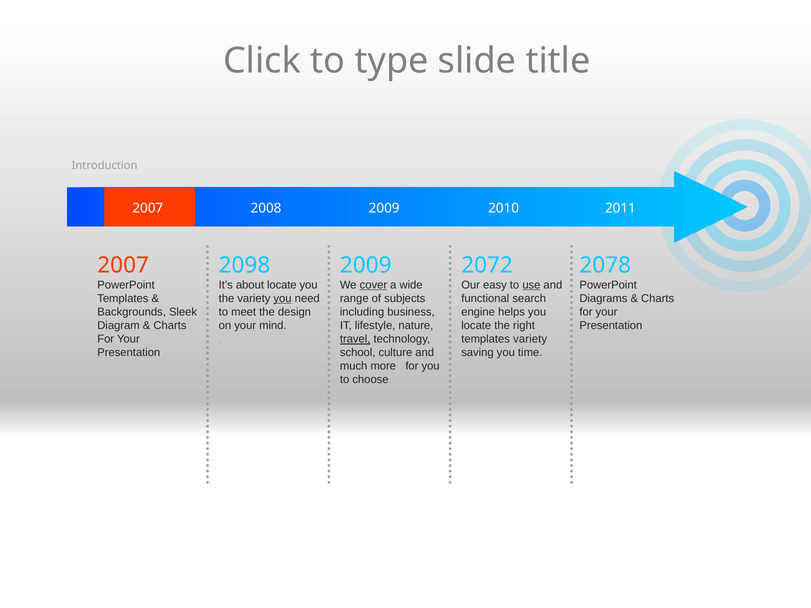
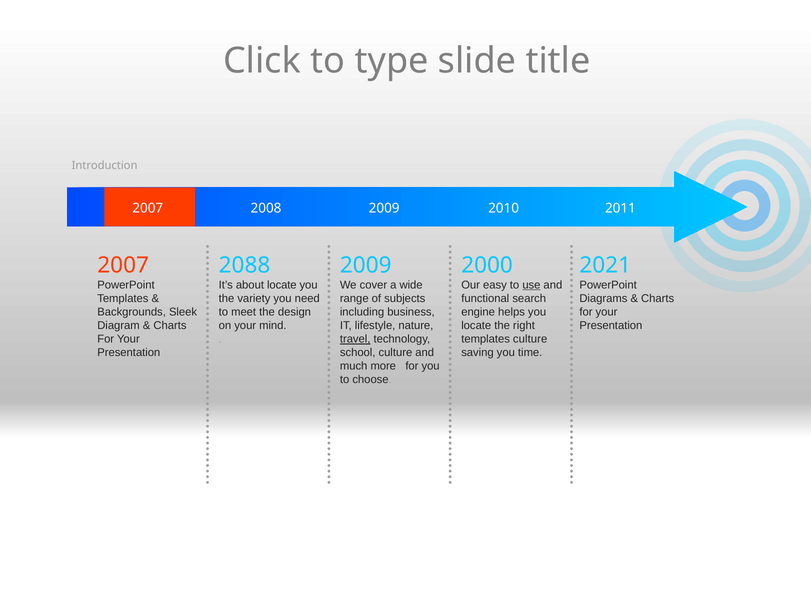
2098: 2098 -> 2088
2072: 2072 -> 2000
2078: 2078 -> 2021
cover underline: present -> none
you at (283, 299) underline: present -> none
templates variety: variety -> culture
